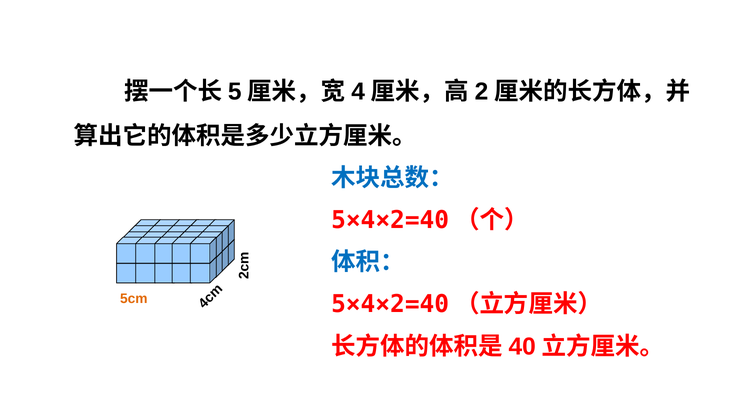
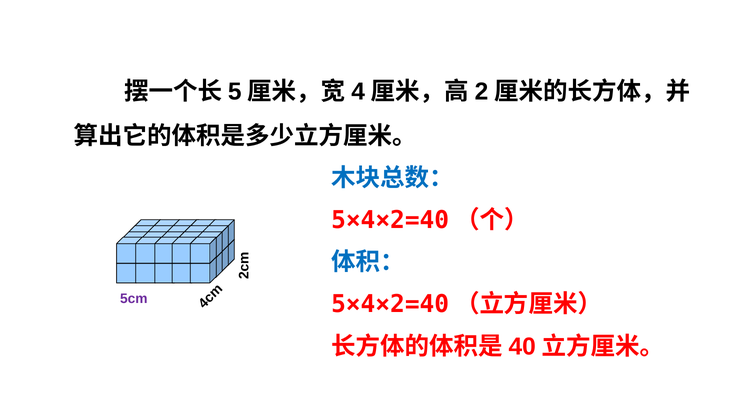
5cm colour: orange -> purple
